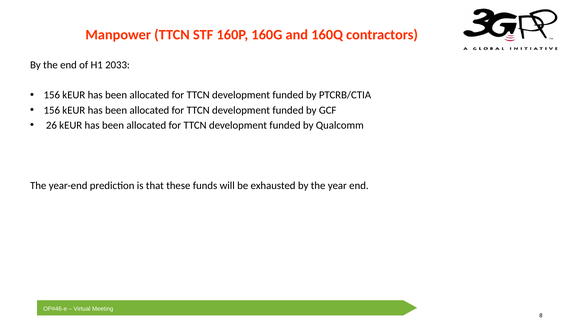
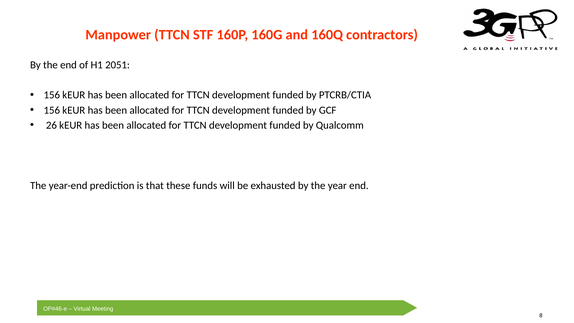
2033: 2033 -> 2051
